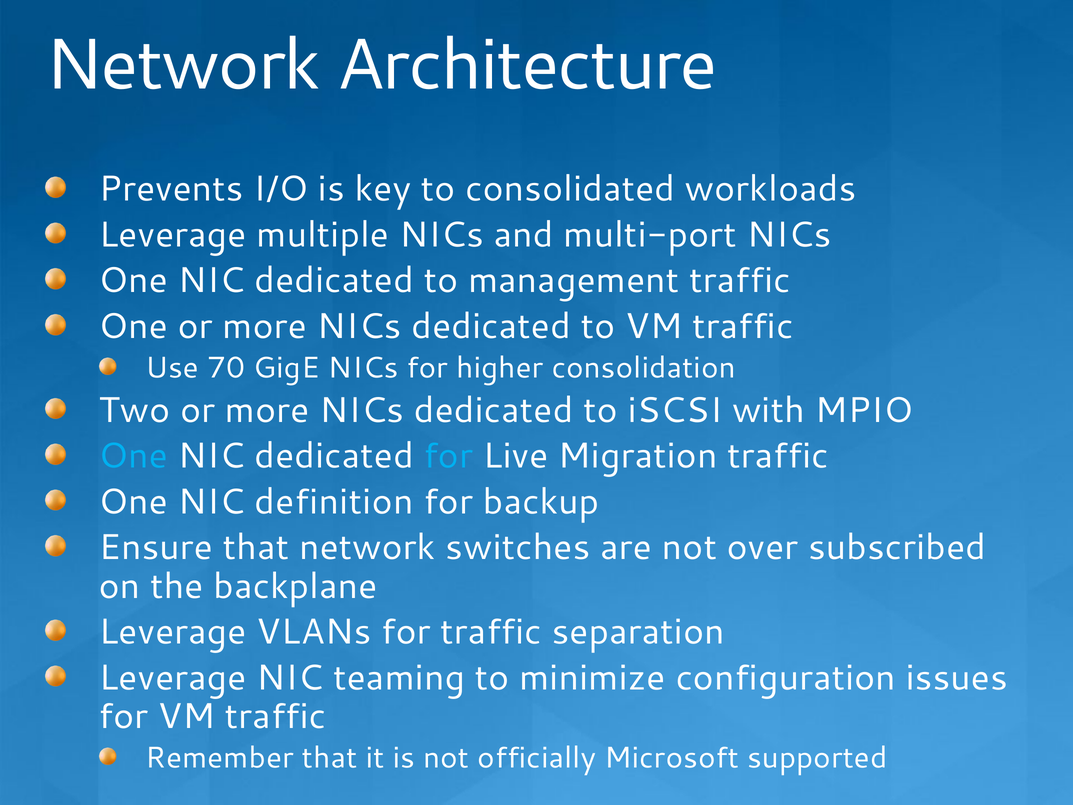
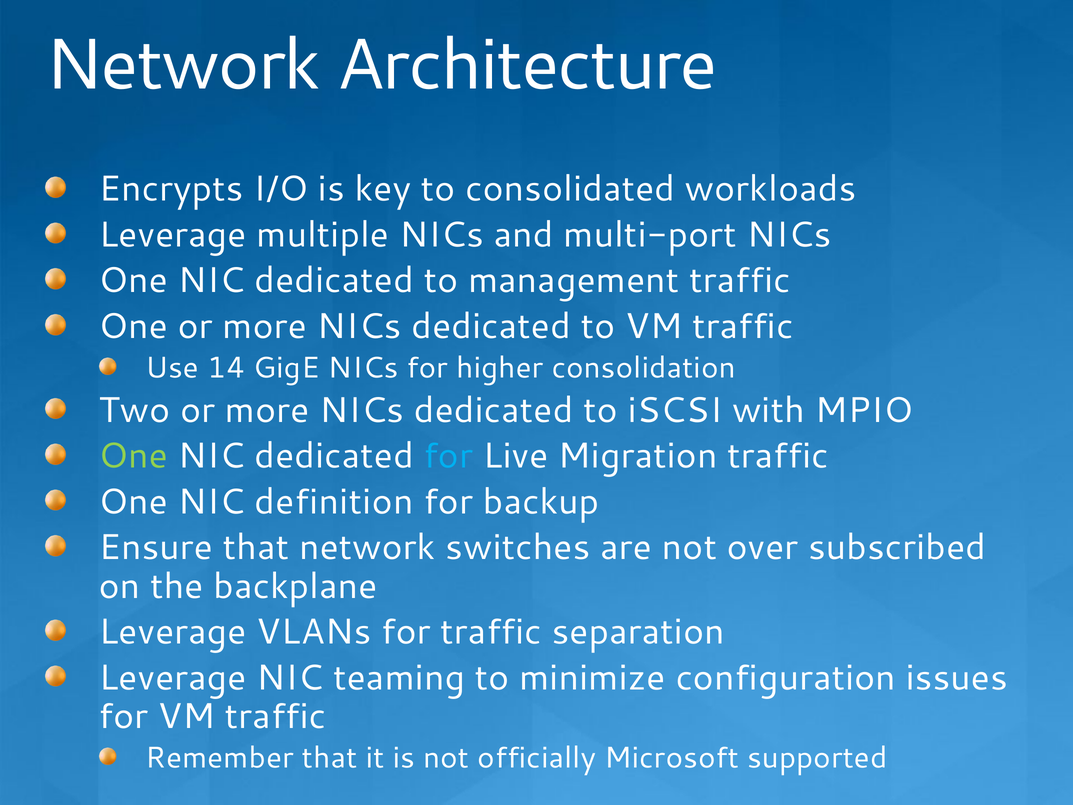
Prevents: Prevents -> Encrypts
70: 70 -> 14
One at (133, 456) colour: light blue -> light green
